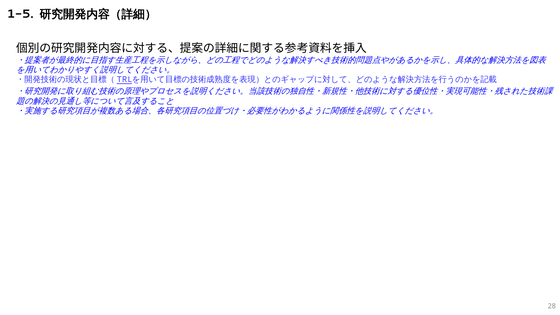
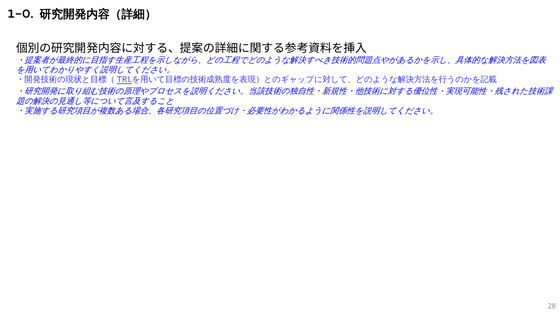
1-5: 1-5 -> 1-0
